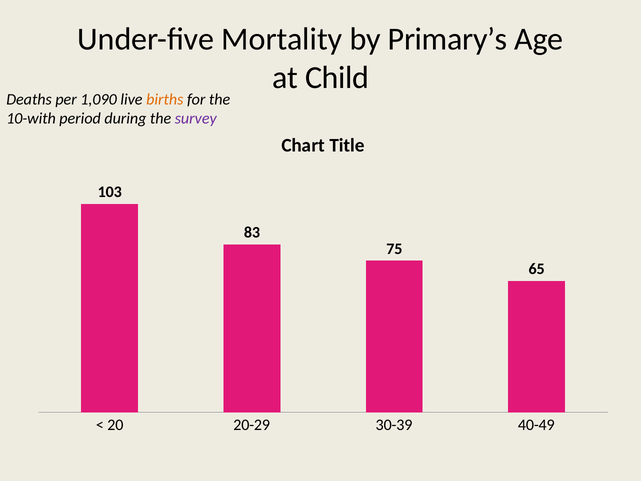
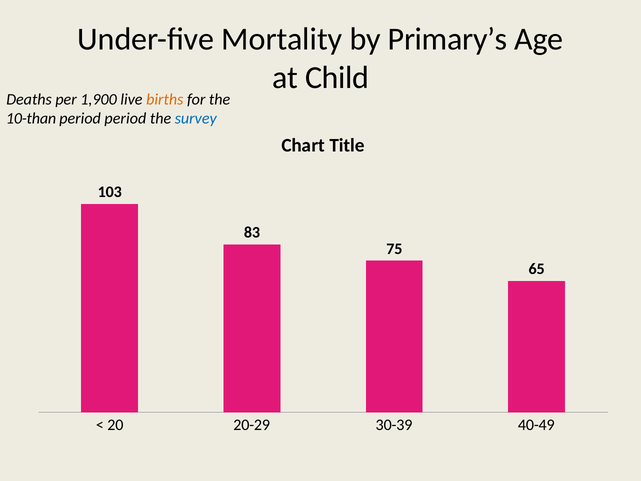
1,090: 1,090 -> 1,900
10-with: 10-with -> 10-than
period during: during -> period
survey colour: purple -> blue
